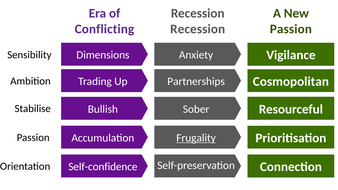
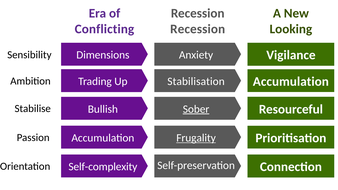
Passion at (291, 29): Passion -> Looking
Partnerships: Partnerships -> Stabilisation
Up Cosmopolitan: Cosmopolitan -> Accumulation
Sober underline: none -> present
Self-confidence: Self-confidence -> Self-complexity
